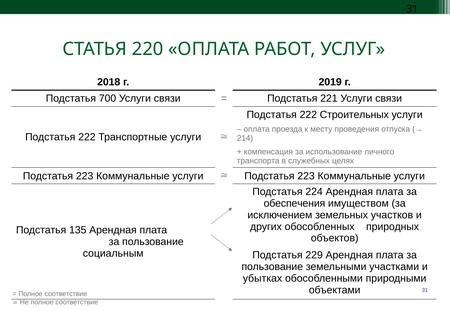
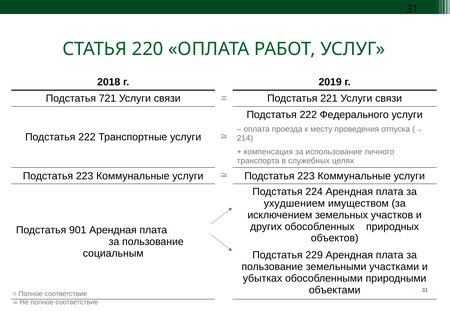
700: 700 -> 721
Строительных: Строительных -> Федерального
обеспечения: обеспечения -> ухудшением
135: 135 -> 901
